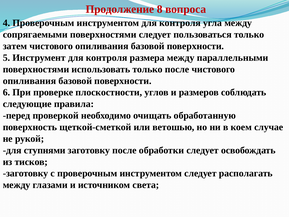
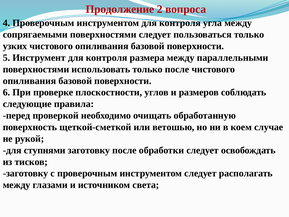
8: 8 -> 2
затем: затем -> узких
